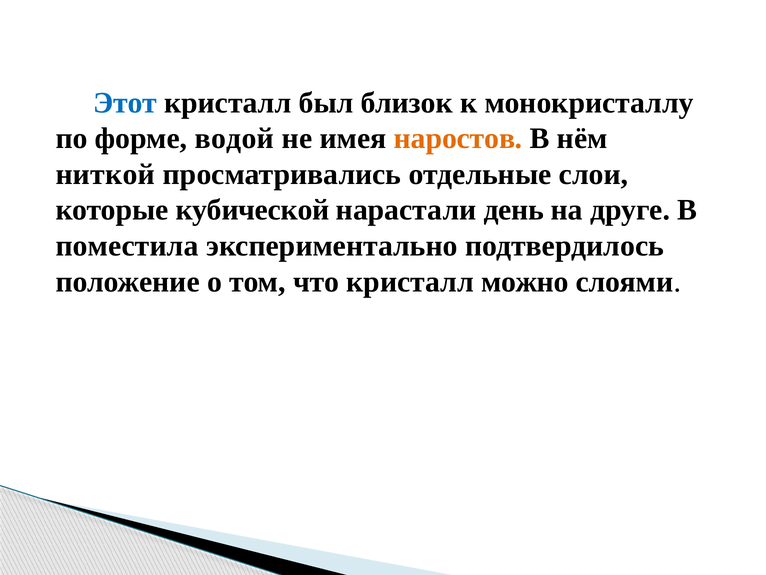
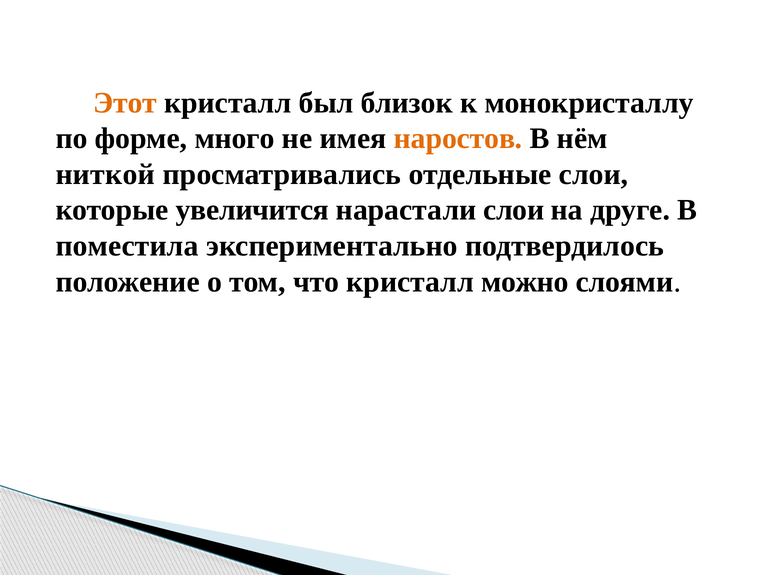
Этот colour: blue -> orange
водой: водой -> много
кубической: кубической -> увеличится
нарастали день: день -> слои
